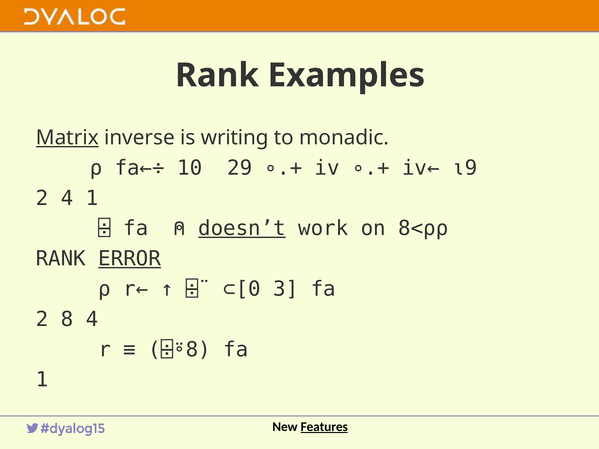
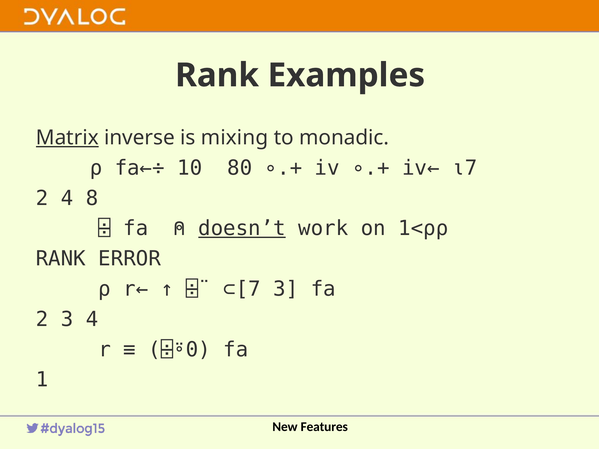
writing: writing -> mixing
29: 29 -> 80
⍳9: ⍳9 -> ⍳7
4 1: 1 -> 8
8<⍴⍴: 8<⍴⍴ -> 1<⍴⍴
ERROR underline: present -> none
⊂[0: ⊂[0 -> ⊂[7
2 8: 8 -> 3
⌹⍤8: ⌹⍤8 -> ⌹⍤0
Features underline: present -> none
